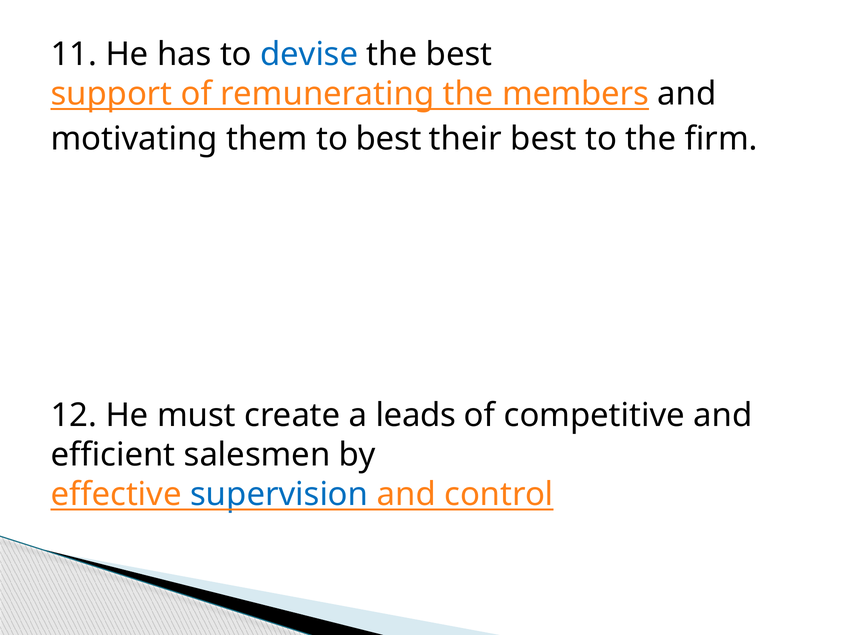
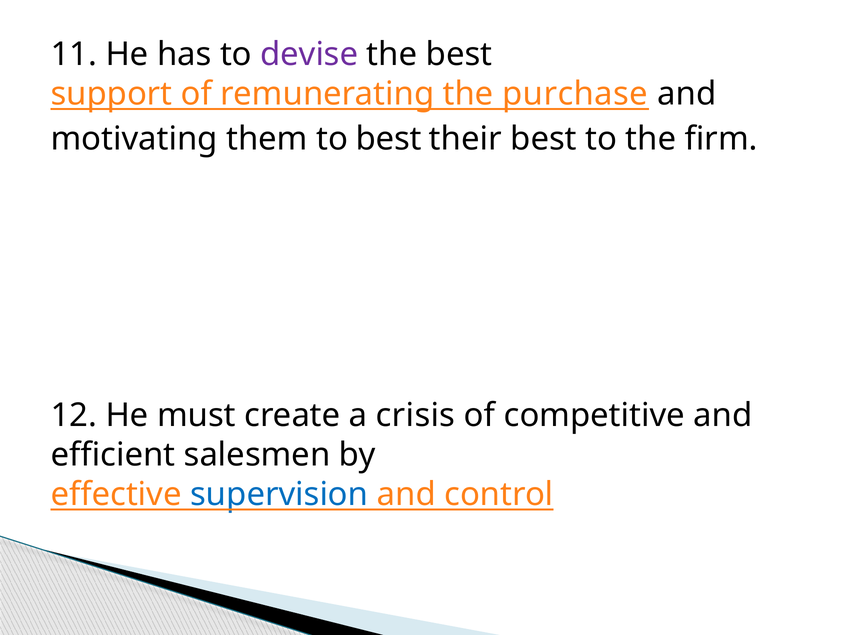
devise colour: blue -> purple
members: members -> purchase
leads: leads -> crisis
